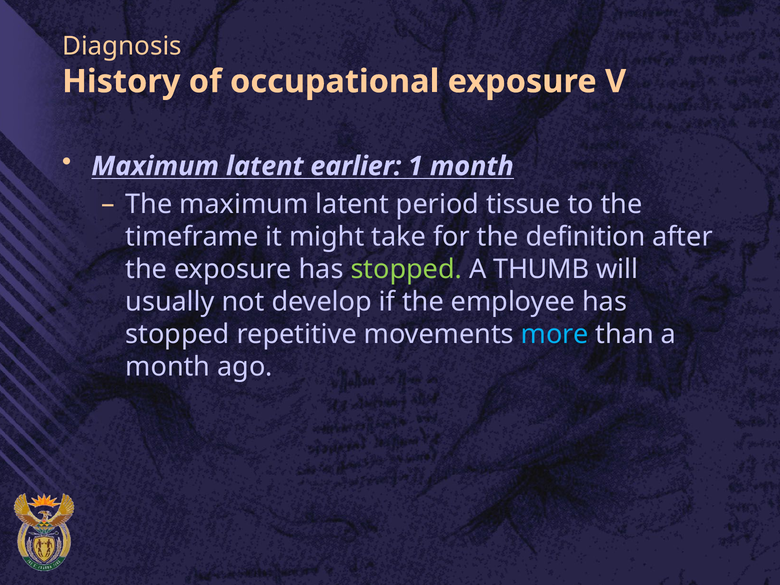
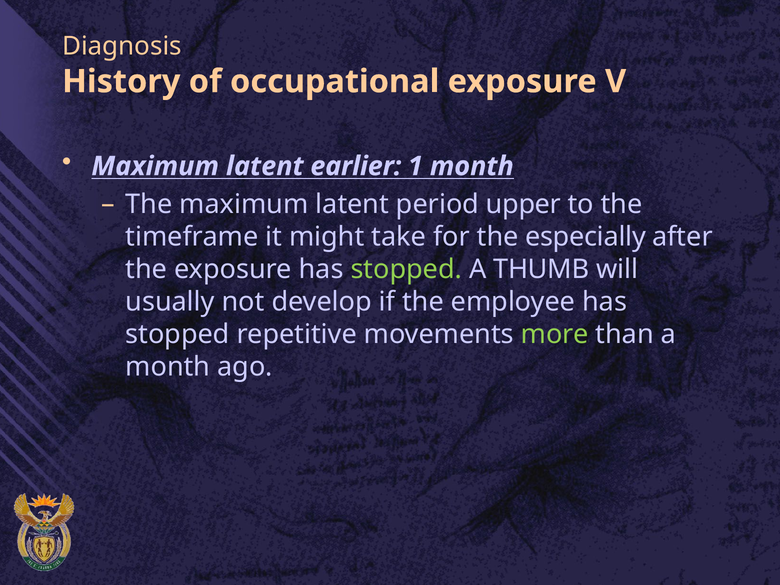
tissue: tissue -> upper
definition: definition -> especially
more colour: light blue -> light green
